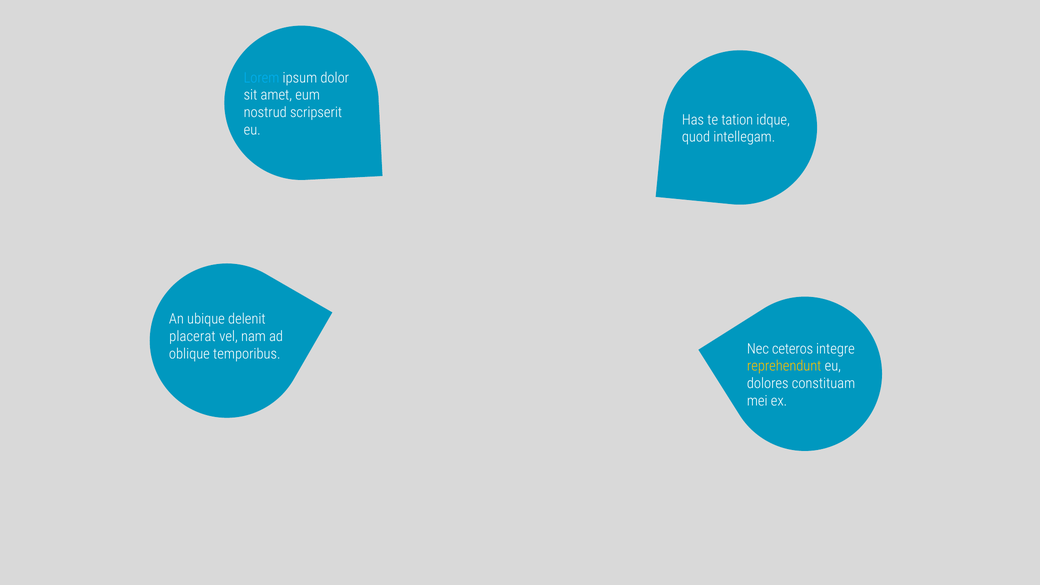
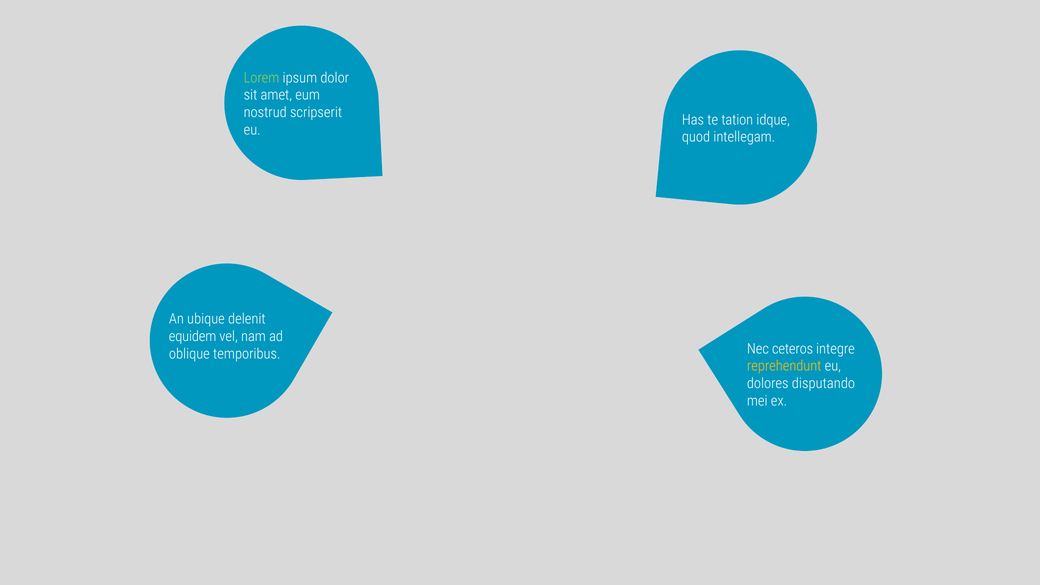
Lorem colour: light blue -> light green
placerat: placerat -> equidem
constituam: constituam -> disputando
